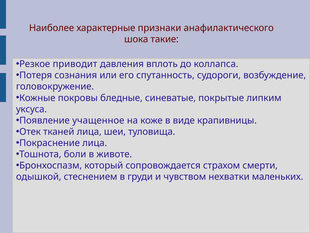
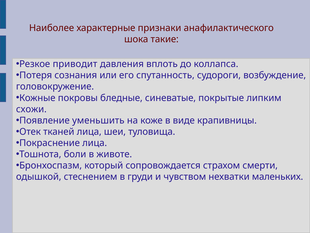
уксуса: уксуса -> схожи
учащенное: учащенное -> уменьшить
